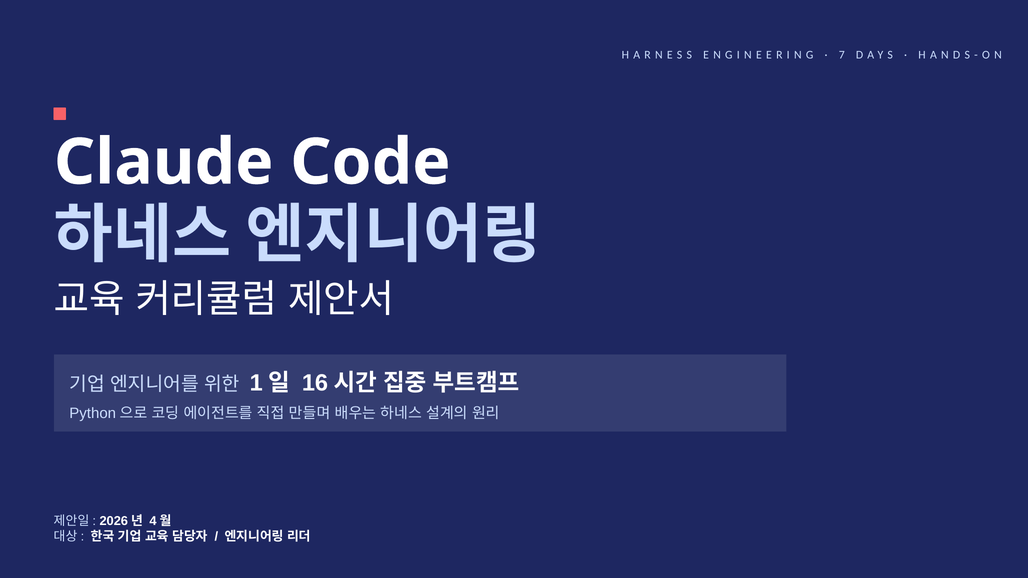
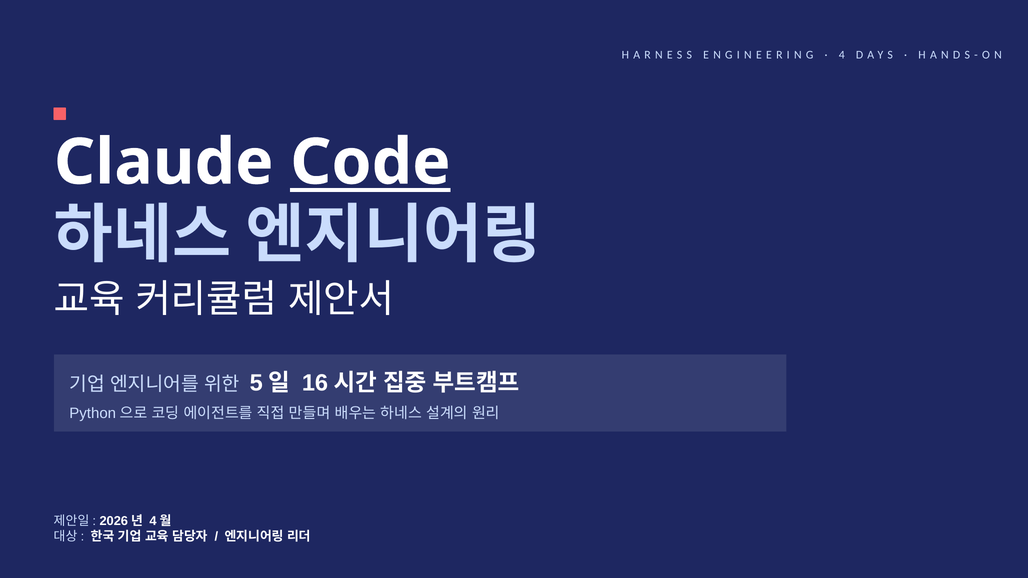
7: 7 -> 4
Code underline: none -> present
1: 1 -> 5
